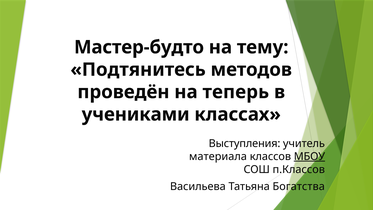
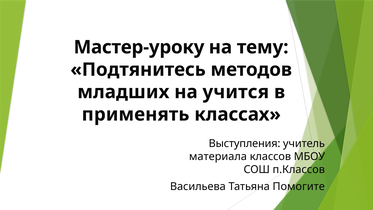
Мастер-будто: Мастер-будто -> Мастер-уроку
проведён: проведён -> младших
теперь: теперь -> учится
учениками: учениками -> применять
МБОУ underline: present -> none
Богатства: Богатства -> Помогите
